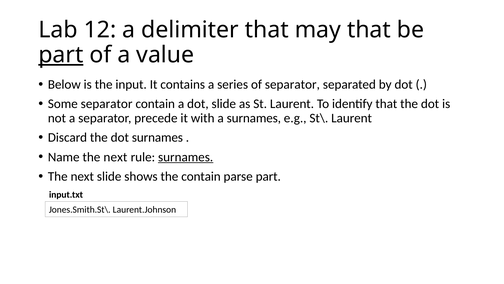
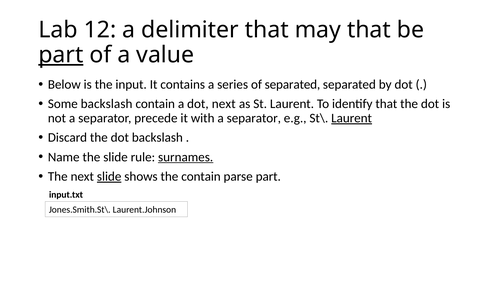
of separator: separator -> separated
Some separator: separator -> backslash
dot slide: slide -> next
with a surnames: surnames -> separator
Laurent at (352, 118) underline: none -> present
dot surnames: surnames -> backslash
Name the next: next -> slide
slide at (109, 176) underline: none -> present
